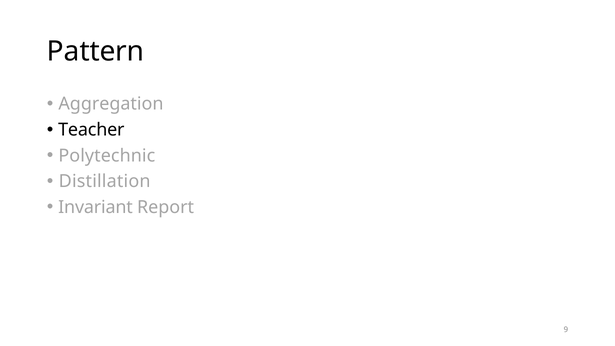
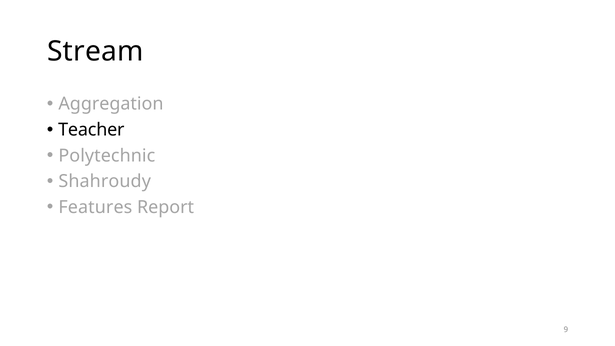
Pattern: Pattern -> Stream
Distillation: Distillation -> Shahroudy
Invariant: Invariant -> Features
